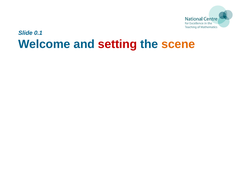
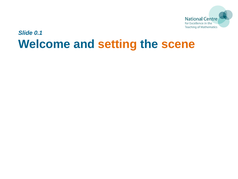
setting colour: red -> orange
